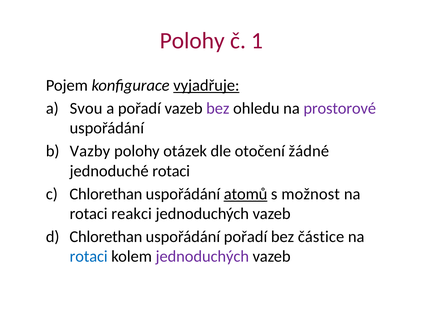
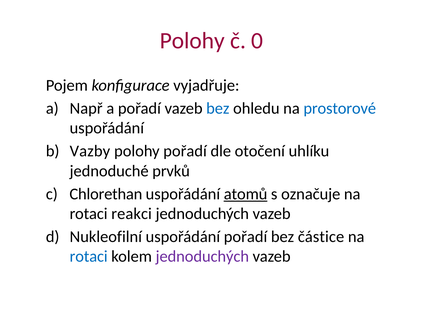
1: 1 -> 0
vyjadřuje underline: present -> none
Svou: Svou -> Např
bez at (218, 108) colour: purple -> blue
prostorové colour: purple -> blue
polohy otázek: otázek -> pořadí
žádné: žádné -> uhlíku
jednoduché rotaci: rotaci -> prvků
možnost: možnost -> označuje
Chlorethan at (106, 236): Chlorethan -> Nukleofilní
